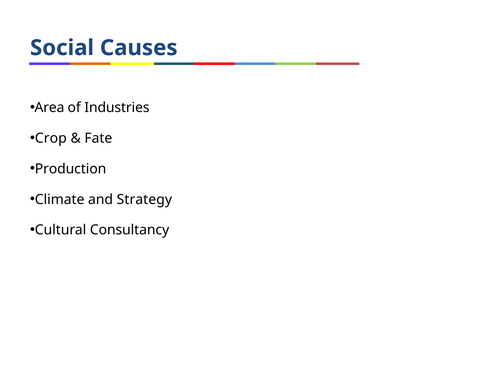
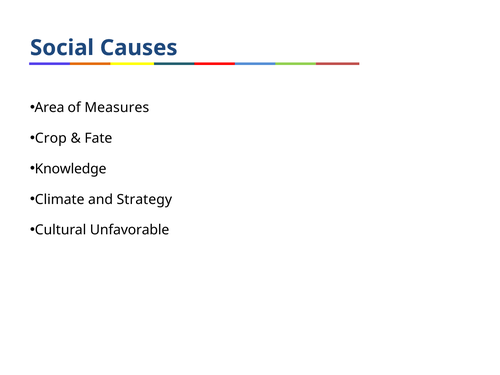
Industries: Industries -> Measures
Production: Production -> Knowledge
Consultancy: Consultancy -> Unfavorable
